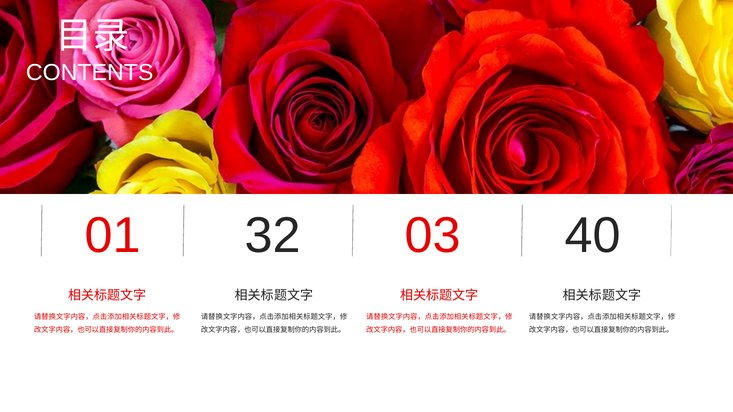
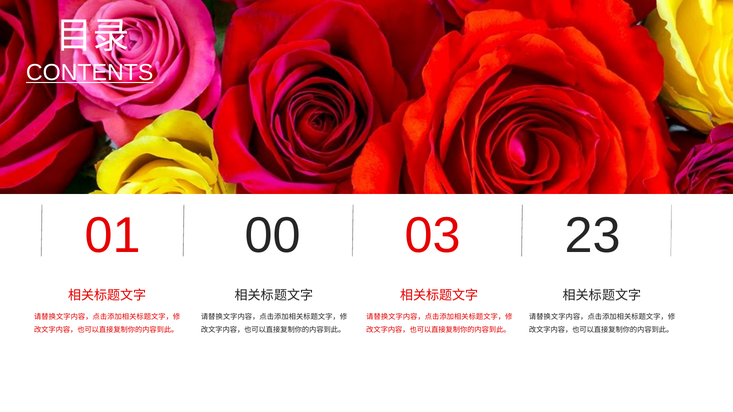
CONTENTS underline: none -> present
32: 32 -> 00
40: 40 -> 23
